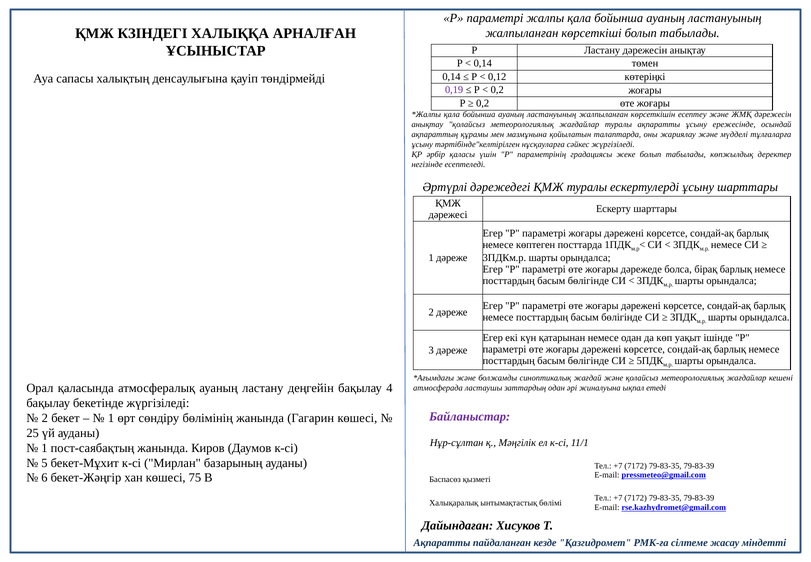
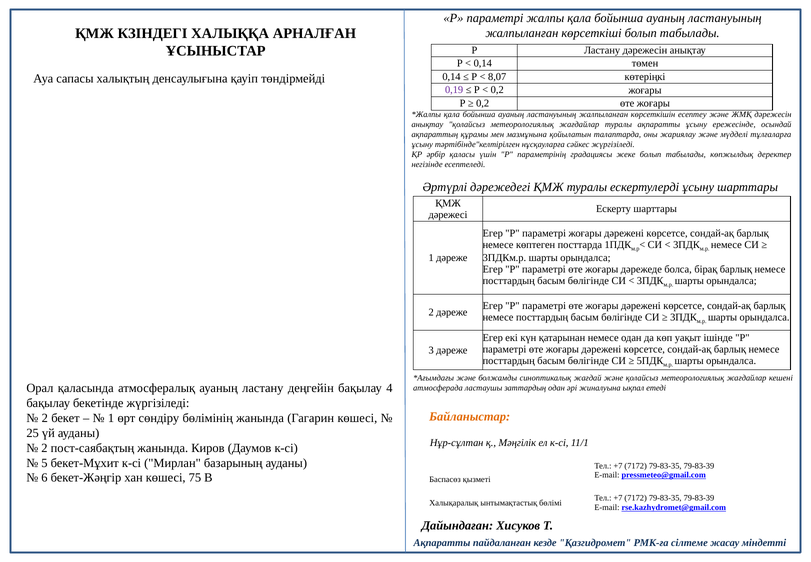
0,12: 0,12 -> 8,07
Байланыстар colour: purple -> orange
1 at (44, 447): 1 -> 2
